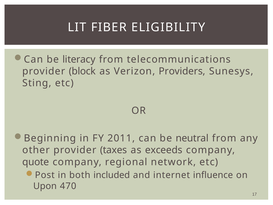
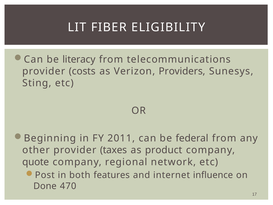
block: block -> costs
neutral: neutral -> federal
exceeds: exceeds -> product
included: included -> features
Upon: Upon -> Done
